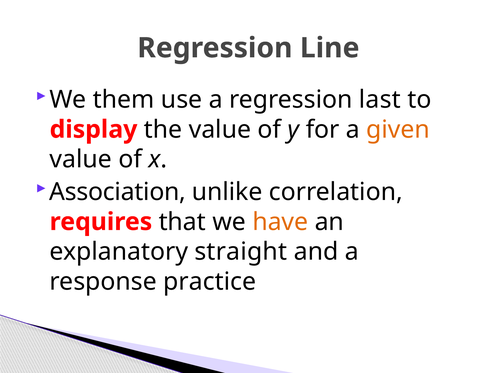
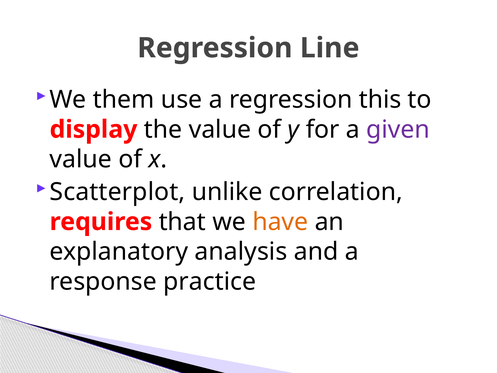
last: last -> this
given colour: orange -> purple
Association: Association -> Scatterplot
straight: straight -> analysis
